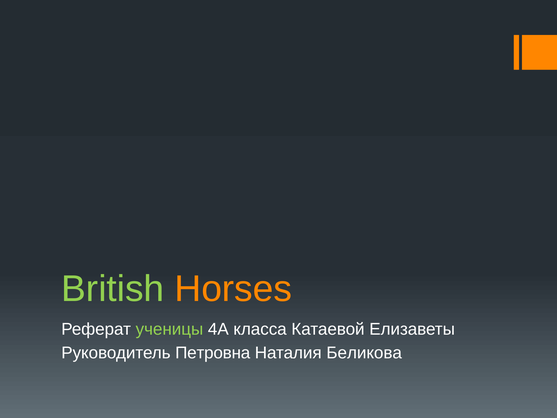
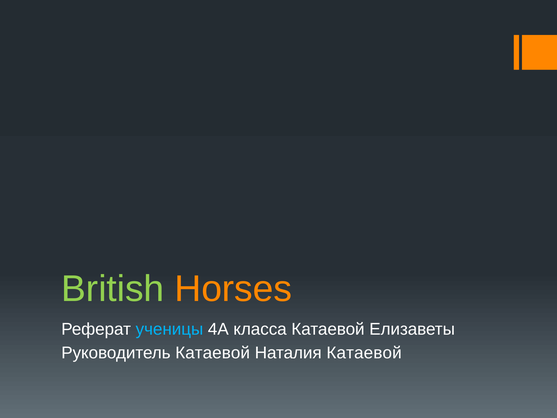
ученицы colour: light green -> light blue
Руководитель Петровна: Петровна -> Катаевой
Наталия Беликова: Беликова -> Катаевой
